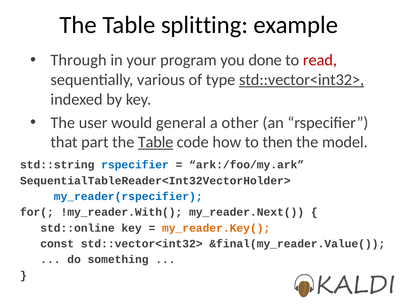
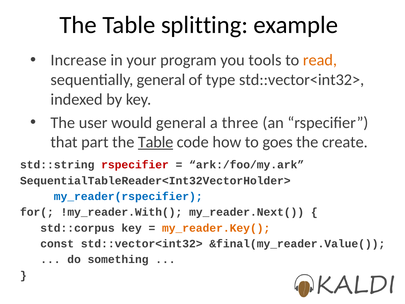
Through: Through -> Increase
done: done -> tools
read colour: red -> orange
sequentially various: various -> general
std::vector<int32> at (302, 80) underline: present -> none
other: other -> three
then: then -> goes
model: model -> create
rspecifier at (135, 165) colour: blue -> red
std::online: std::online -> std::corpus
